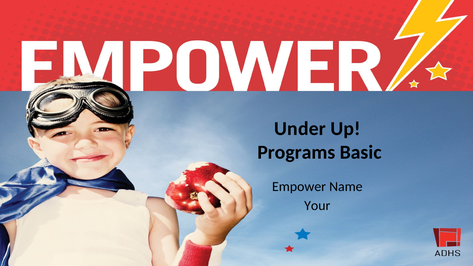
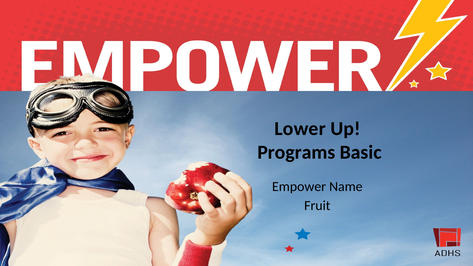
Under: Under -> Lower
Your: Your -> Fruit
